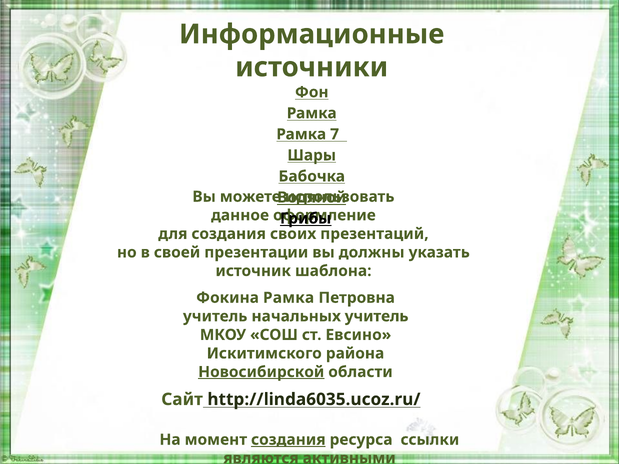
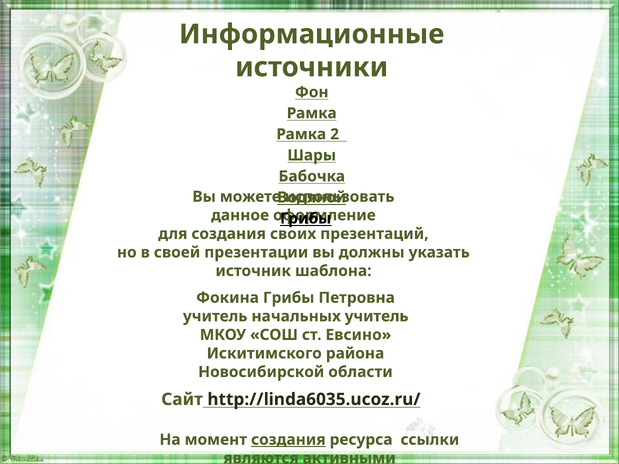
7: 7 -> 2
Фокина Рамка: Рамка -> Грибы
Новосибирской underline: present -> none
